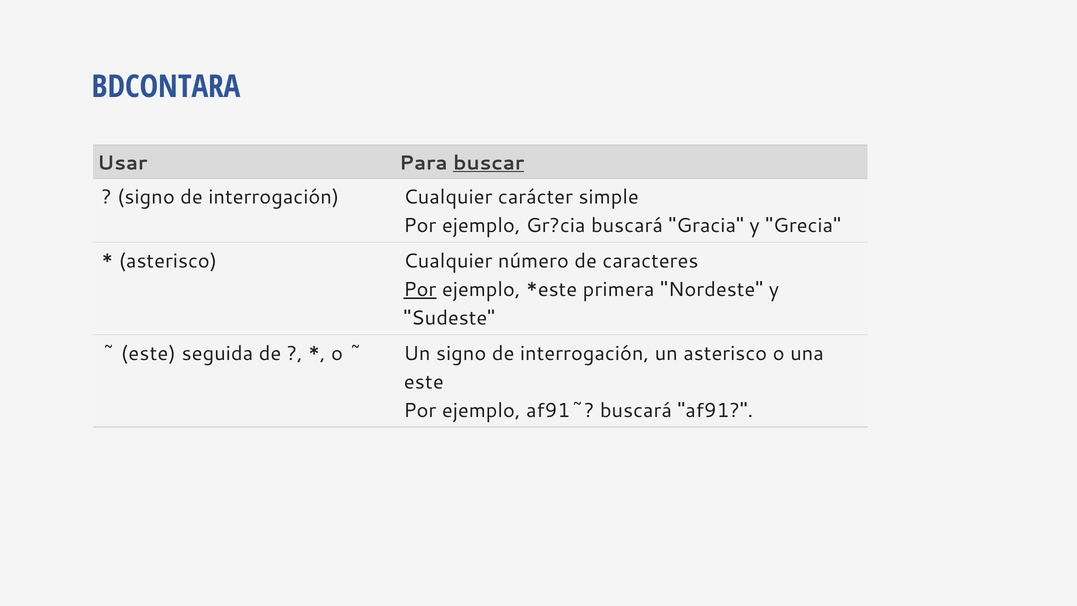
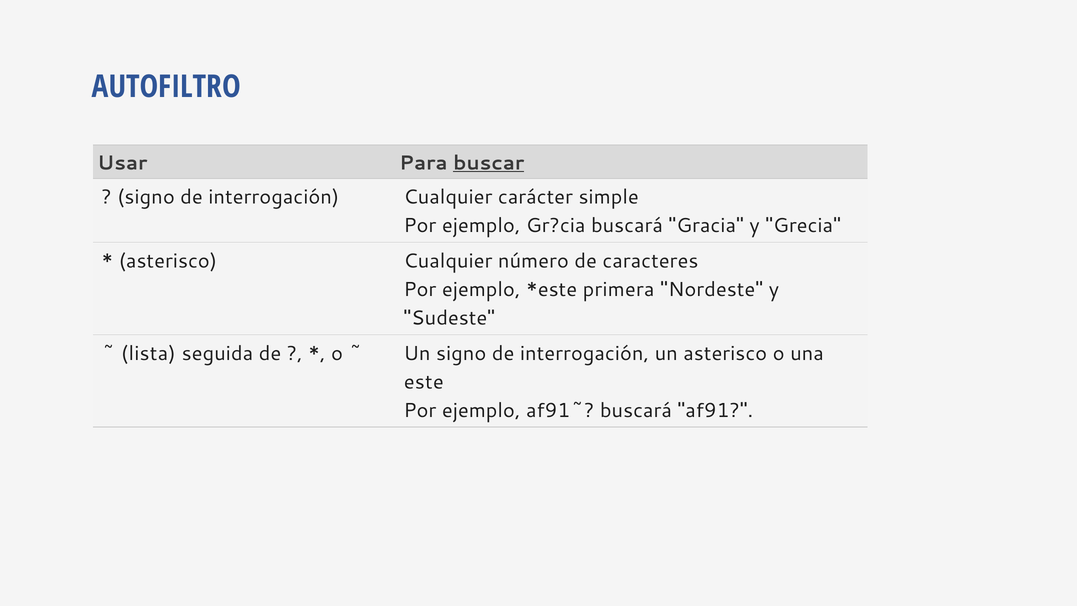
BDCONTARA: BDCONTARA -> AUTOFILTRO
Por at (420, 289) underline: present -> none
este at (148, 353): este -> lista
